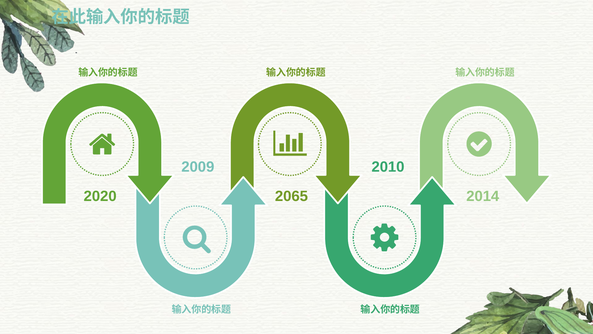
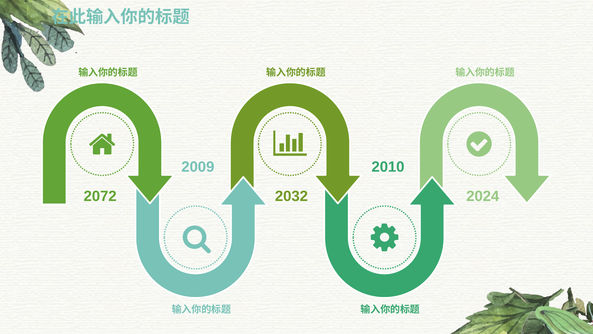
2020: 2020 -> 2072
2065: 2065 -> 2032
2014: 2014 -> 2024
